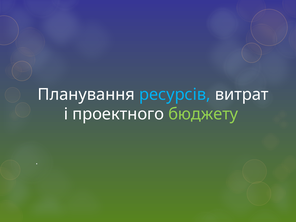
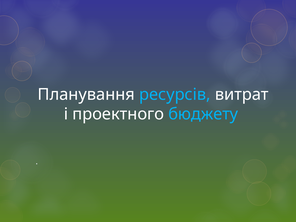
бюджету colour: light green -> light blue
